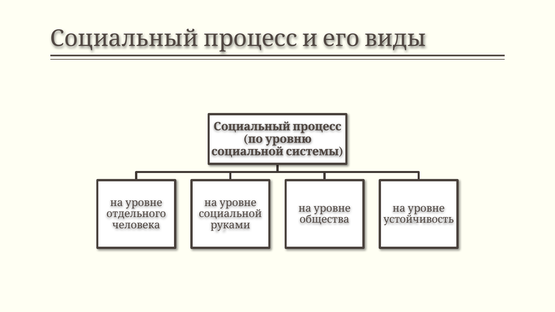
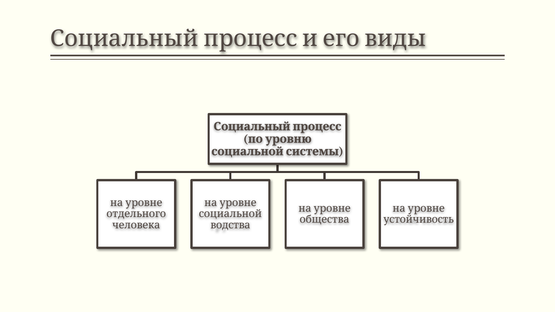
руками: руками -> водства
